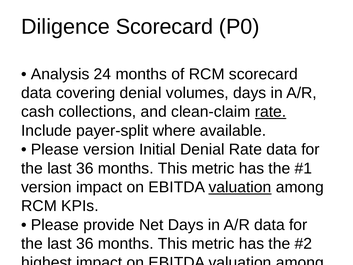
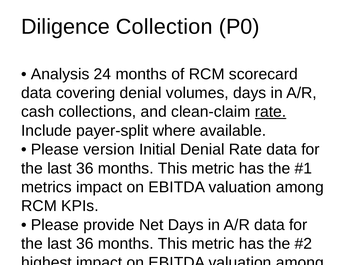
Diligence Scorecard: Scorecard -> Collection
version at (46, 187): version -> metrics
valuation at (240, 187) underline: present -> none
